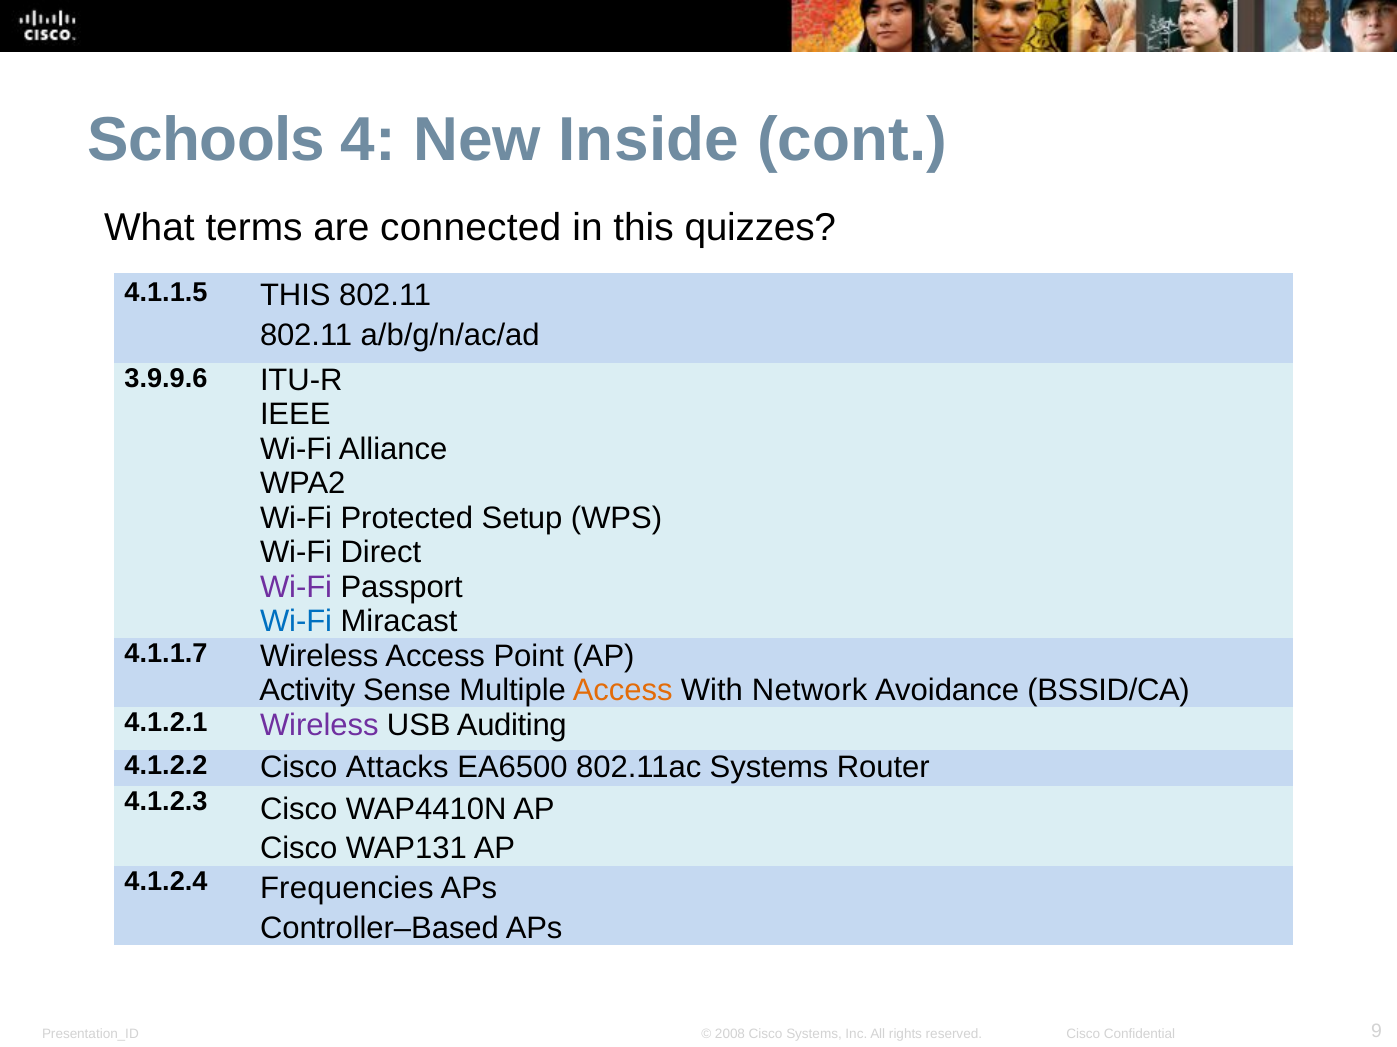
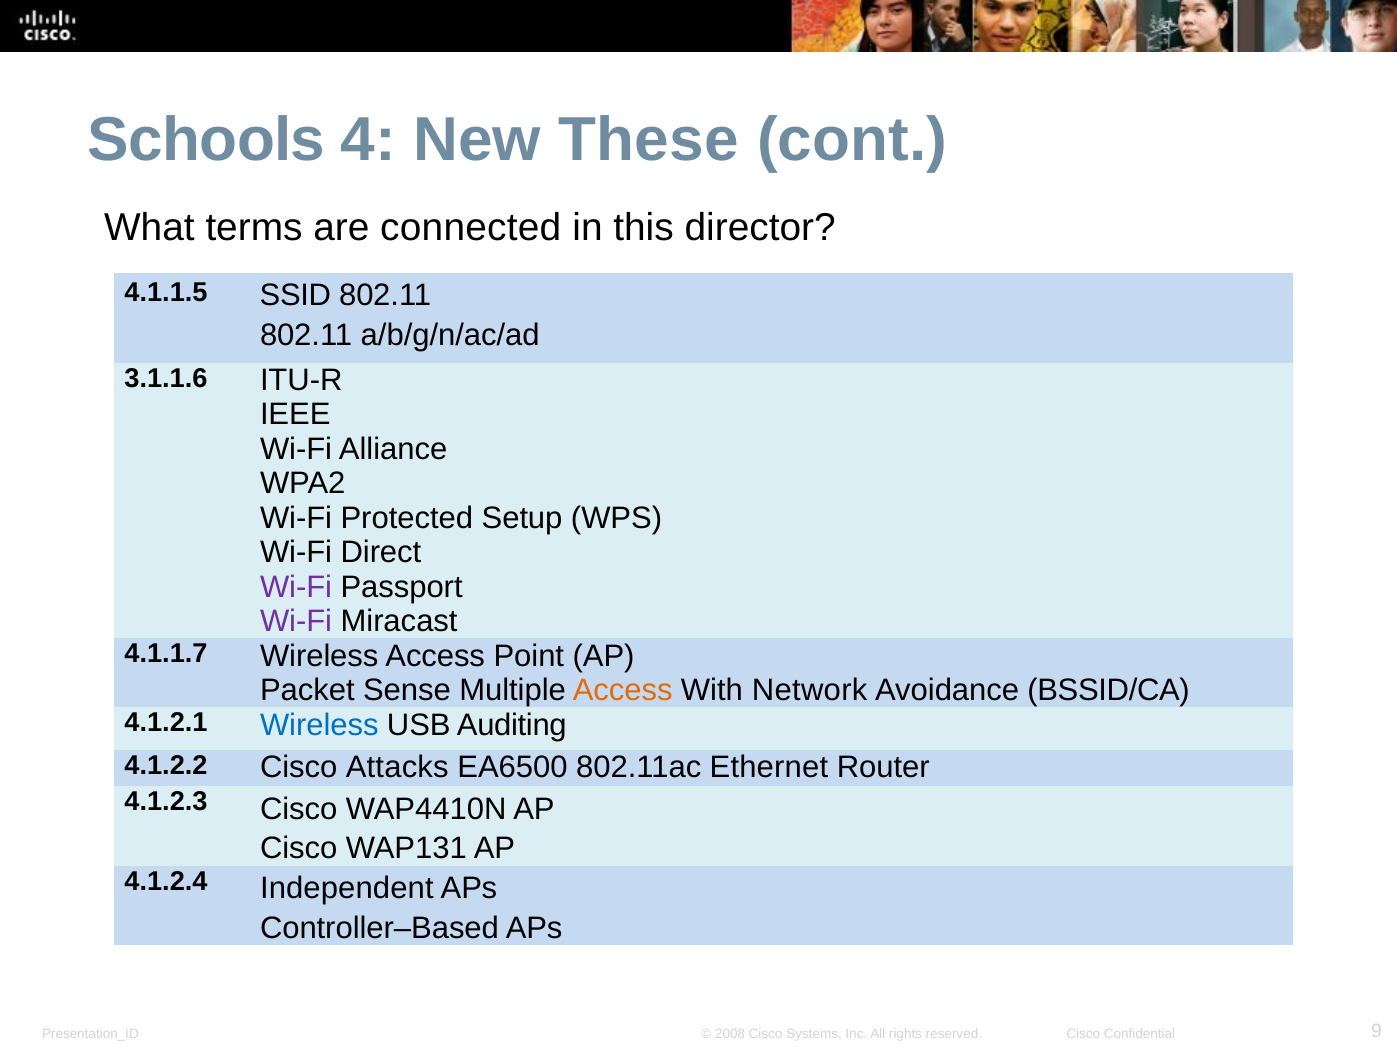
Inside: Inside -> These
quizzes: quizzes -> director
4.1.1.5 THIS: THIS -> SSID
3.9.9.6: 3.9.9.6 -> 3.1.1.6
Wi-Fi at (296, 622) colour: blue -> purple
Activity: Activity -> Packet
Wireless at (319, 725) colour: purple -> blue
802.11ac Systems: Systems -> Ethernet
Frequencies: Frequencies -> Independent
